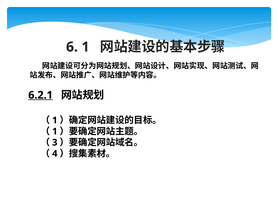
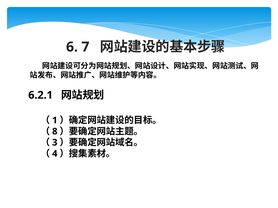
6 1: 1 -> 7
6.2.1 underline: present -> none
1 at (55, 132): 1 -> 8
